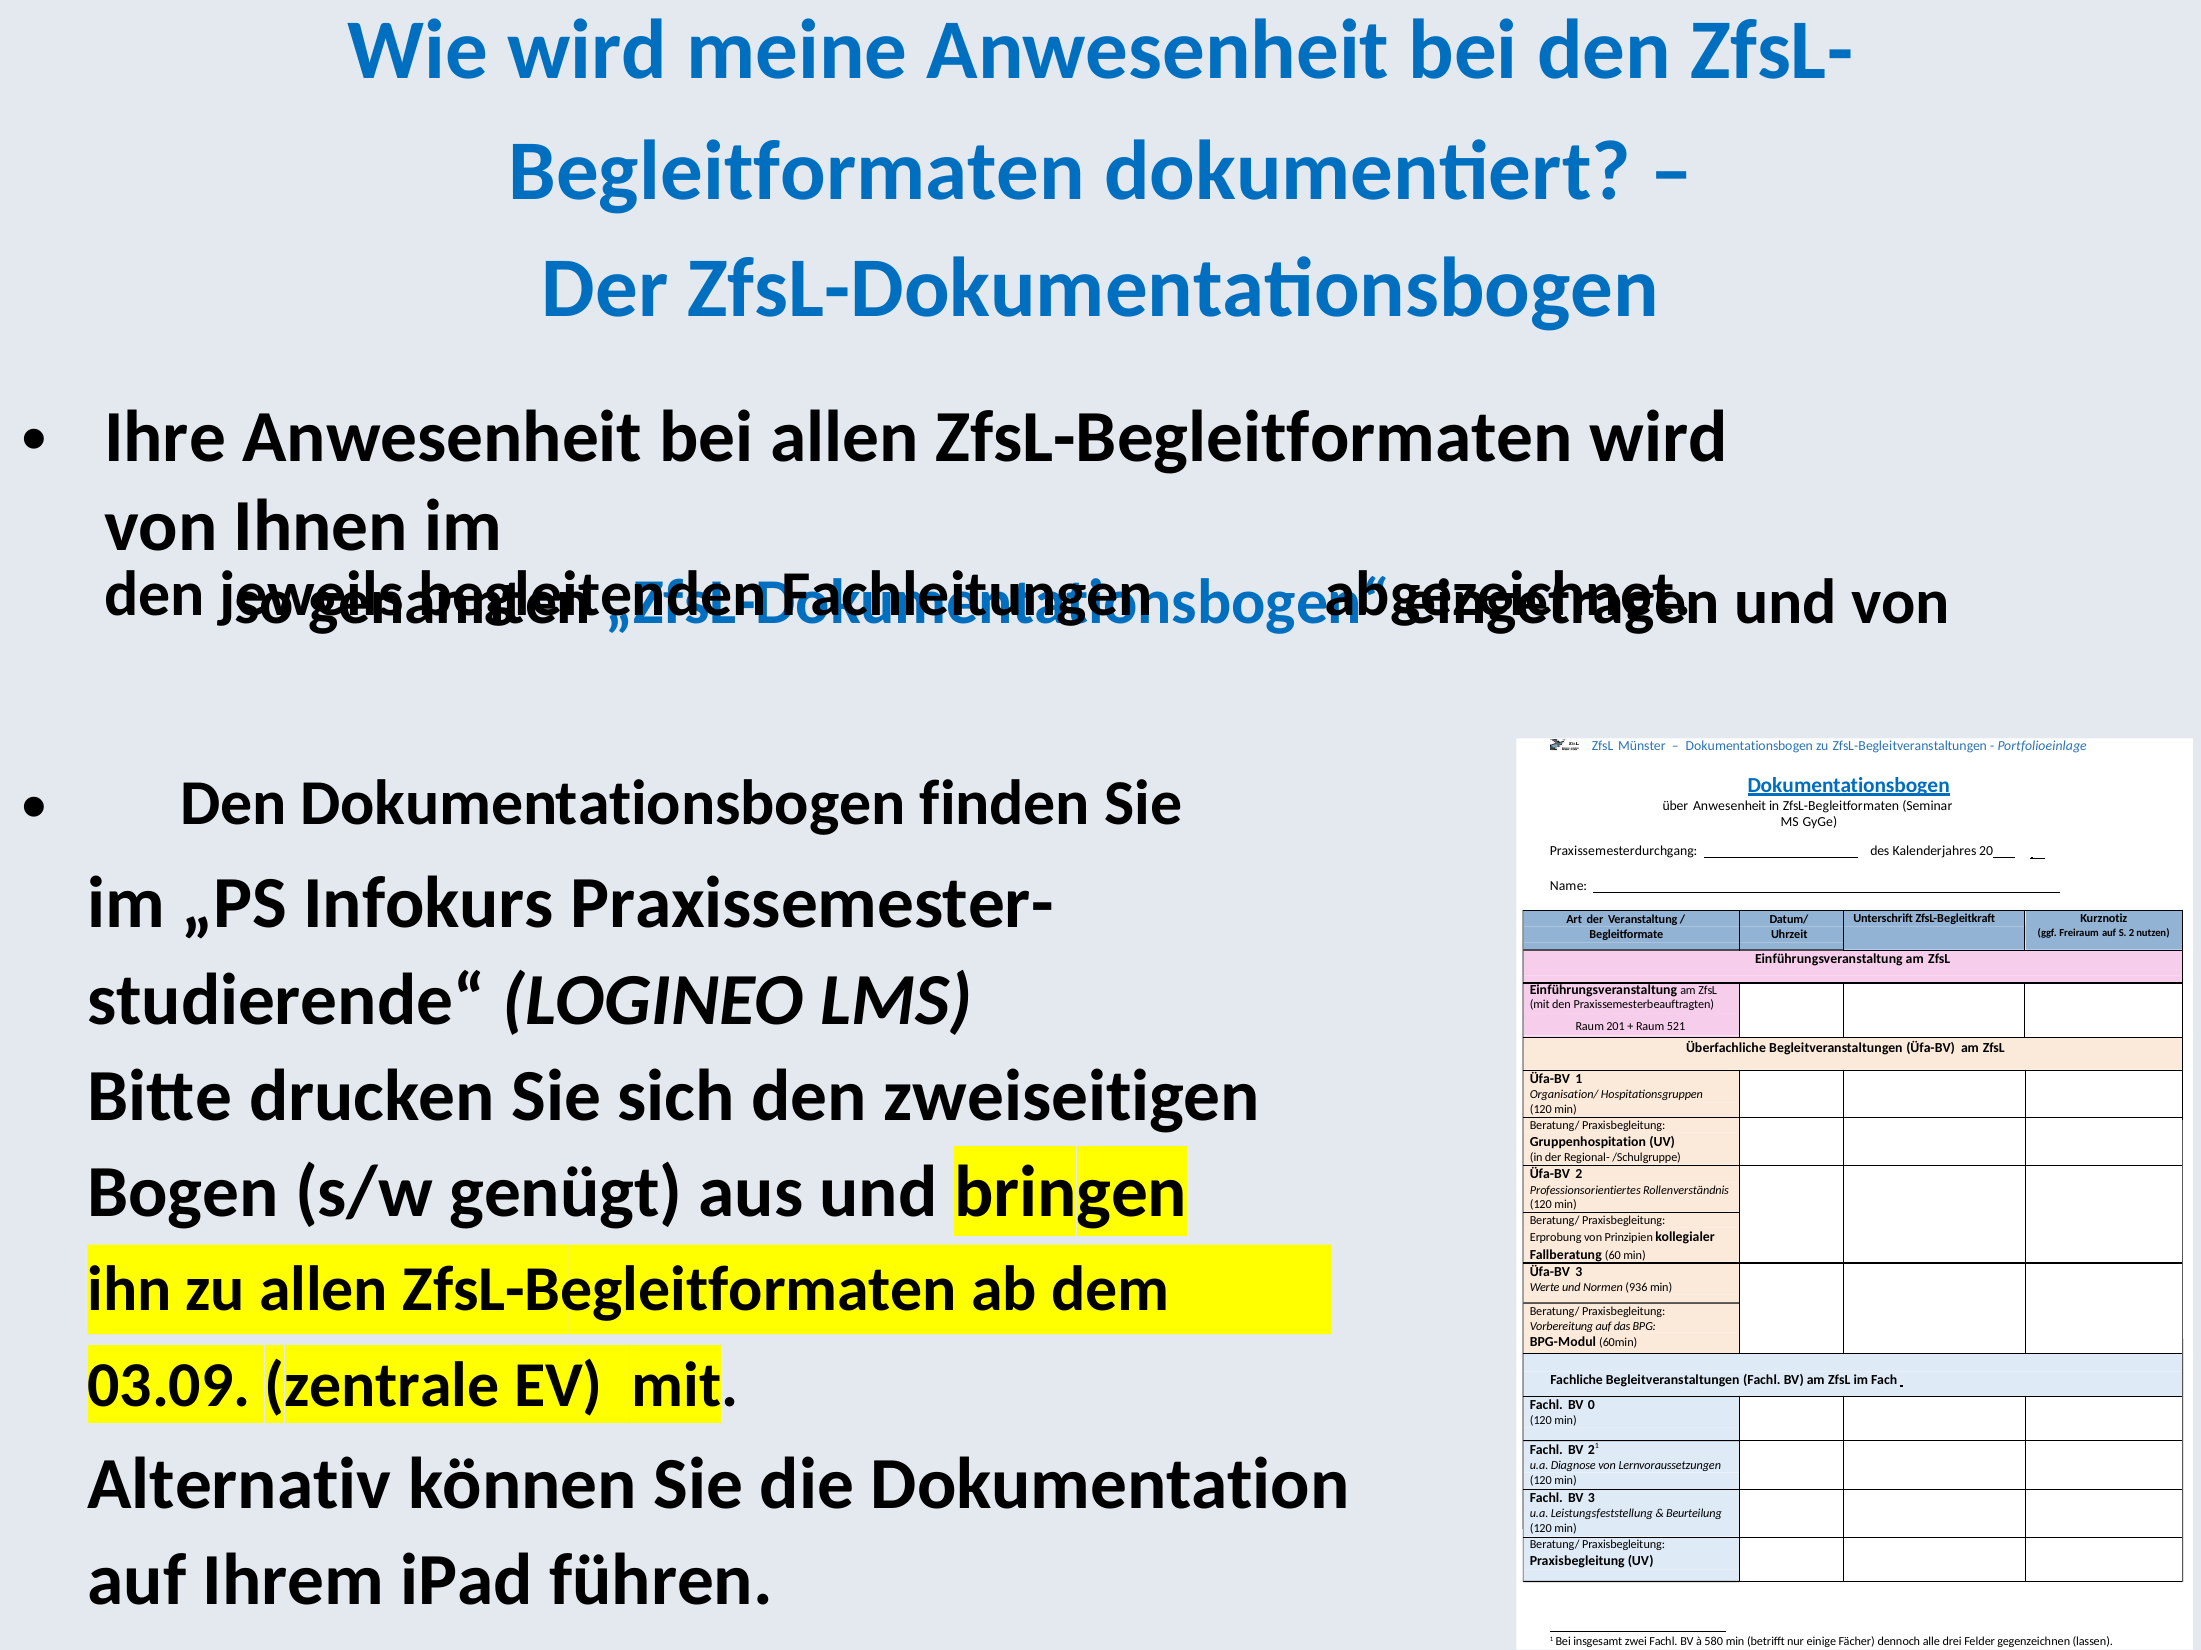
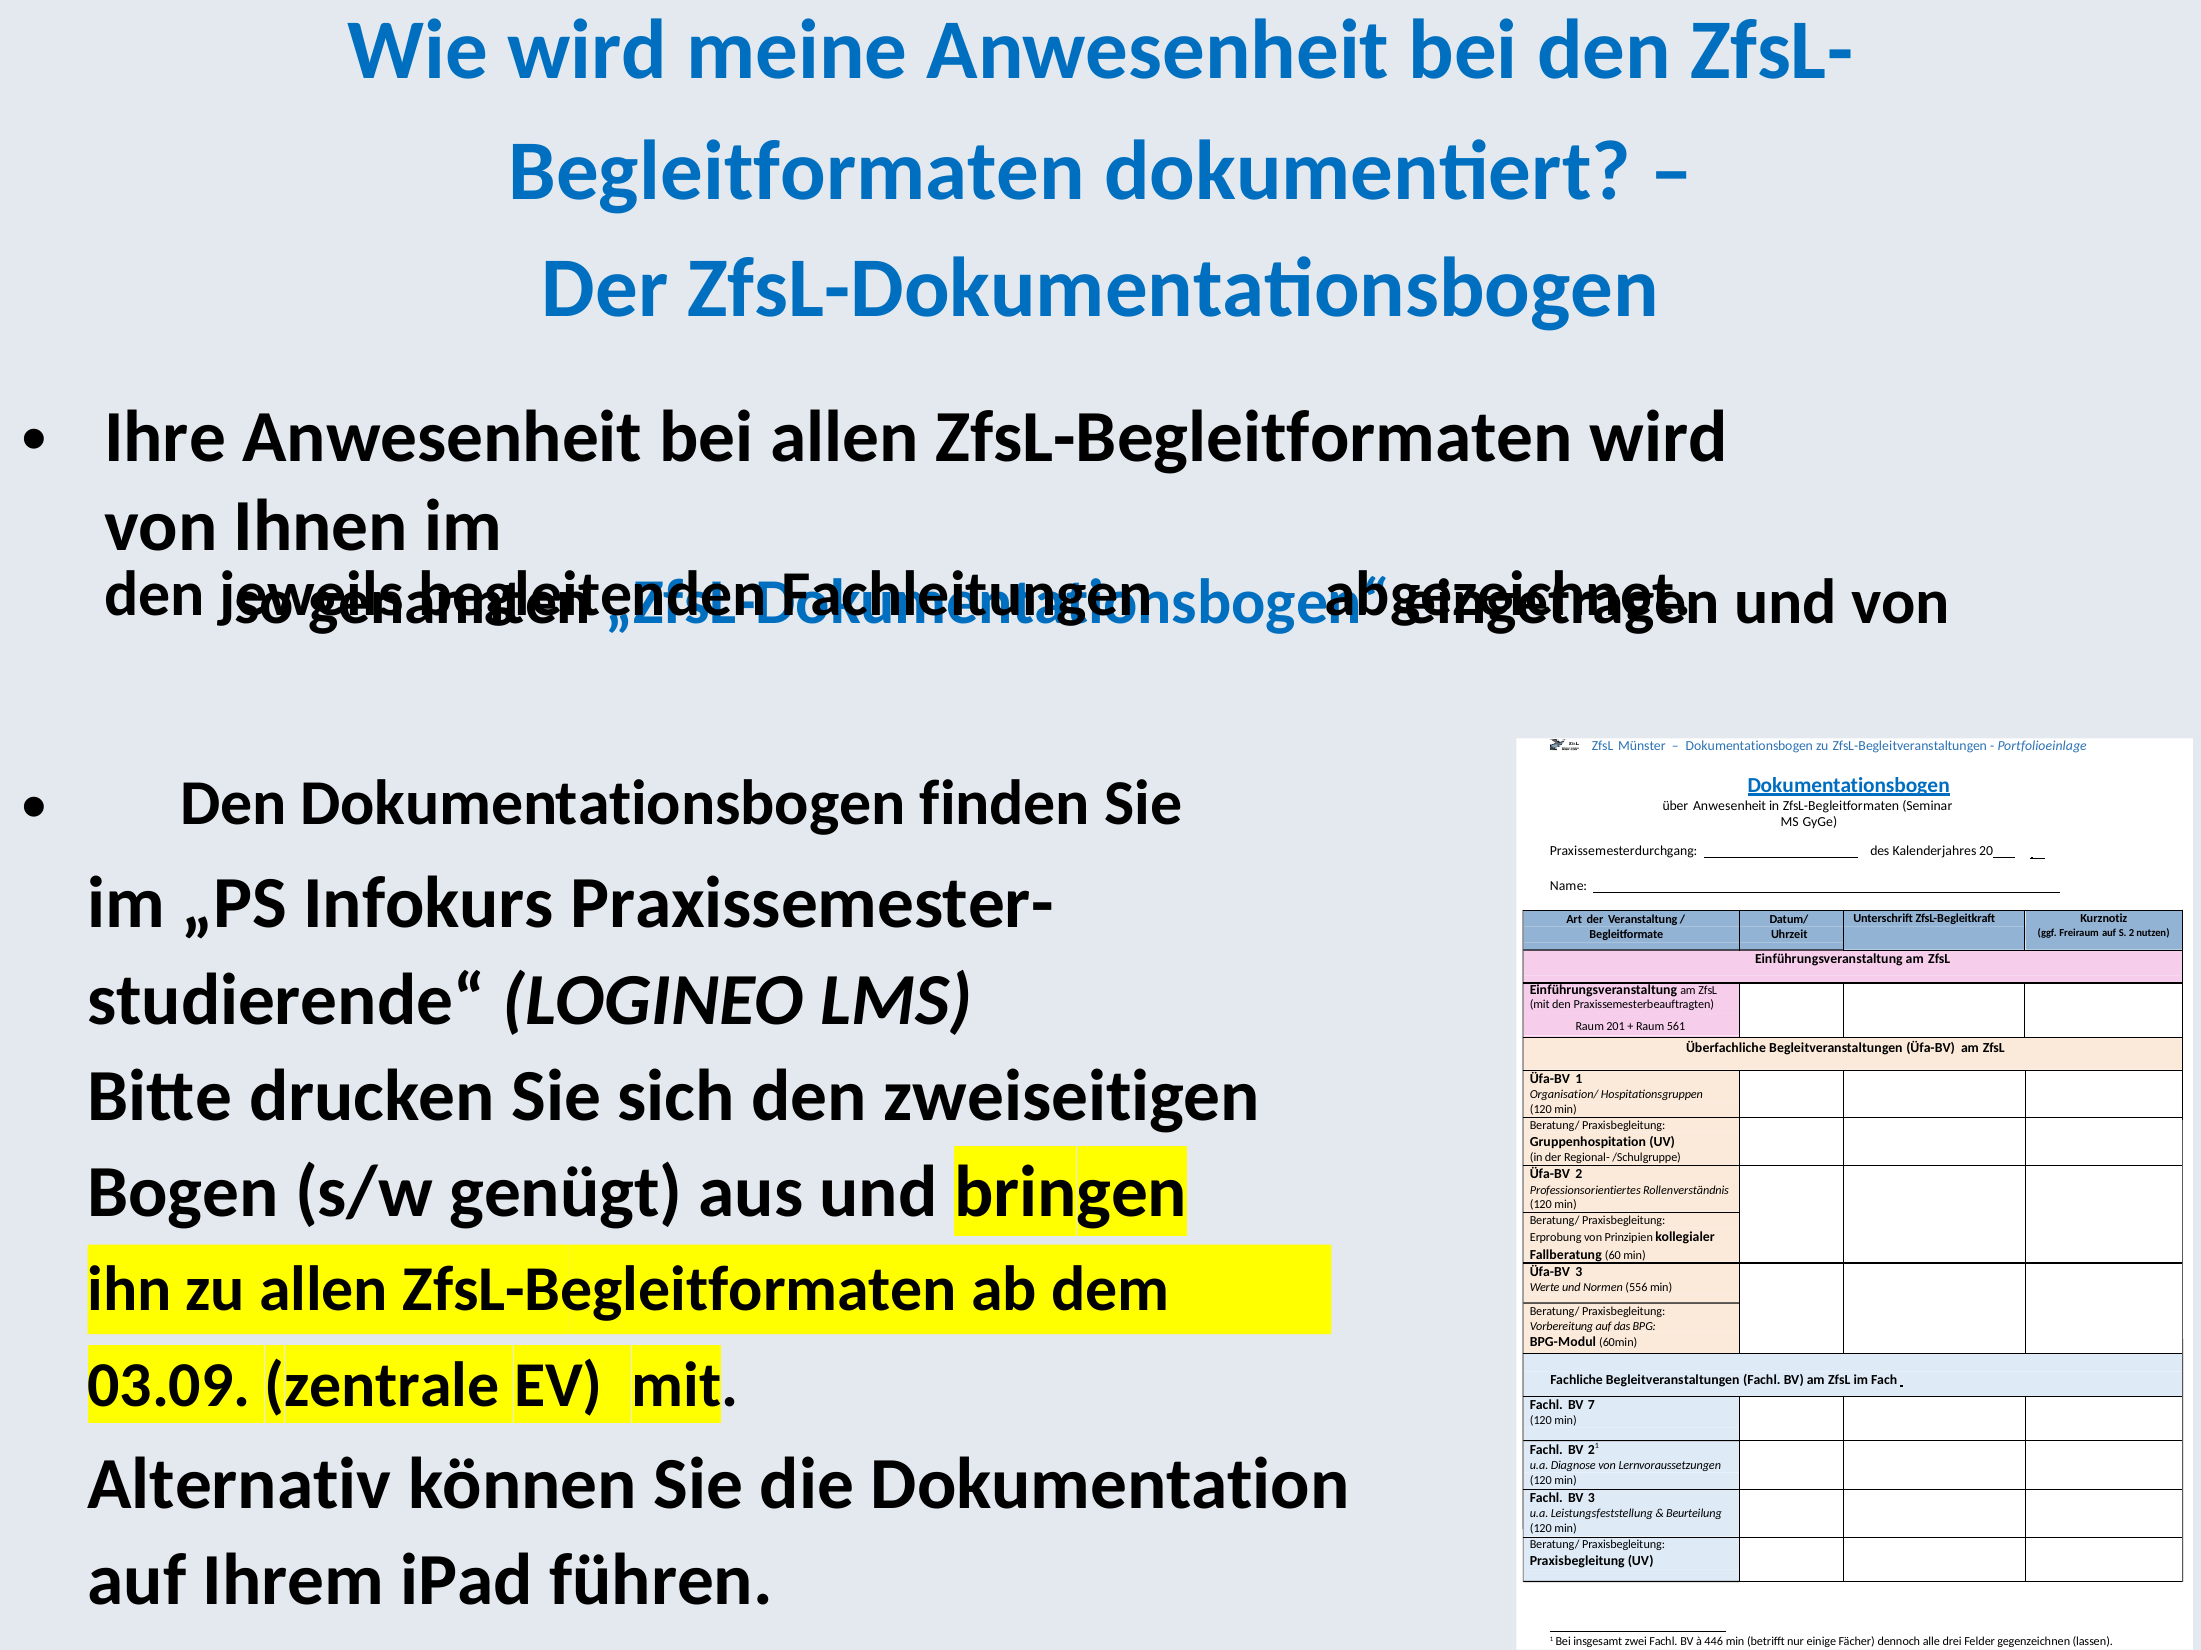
521: 521 -> 561
936: 936 -> 556
0: 0 -> 7
580: 580 -> 446
